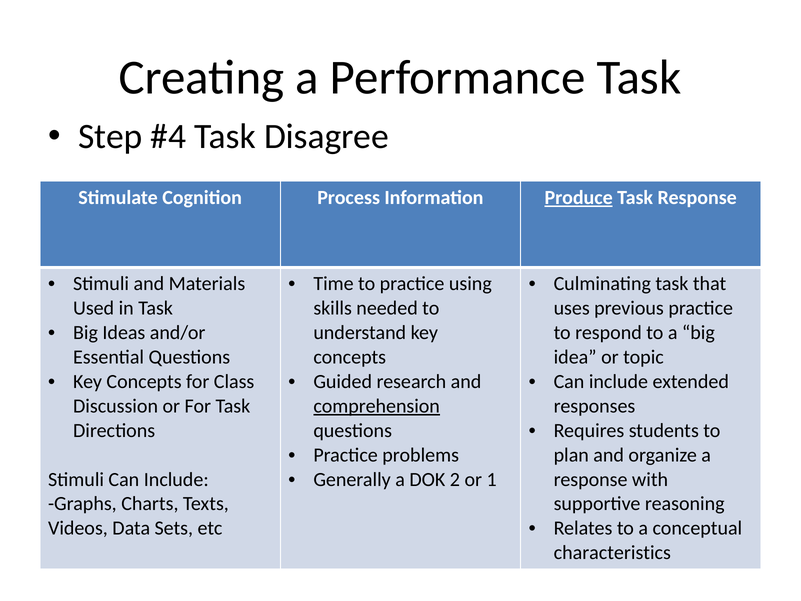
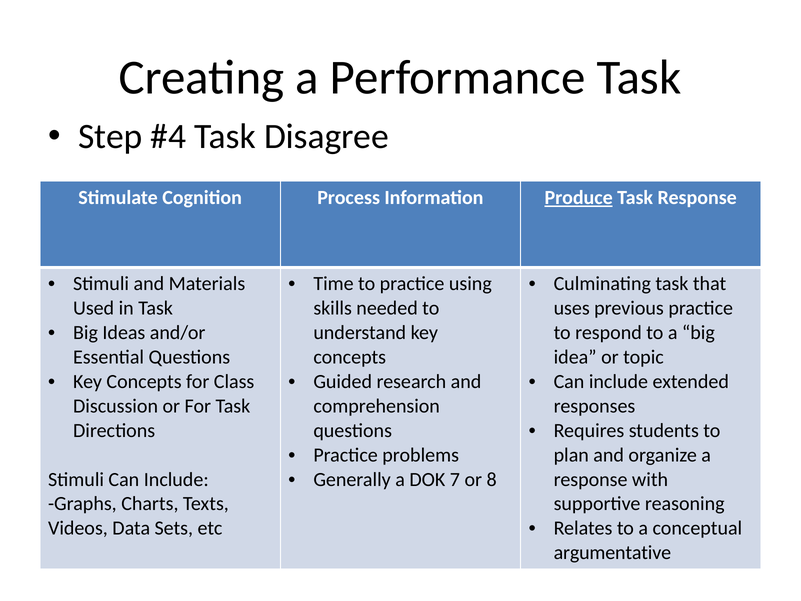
comprehension underline: present -> none
2: 2 -> 7
1: 1 -> 8
characteristics: characteristics -> argumentative
